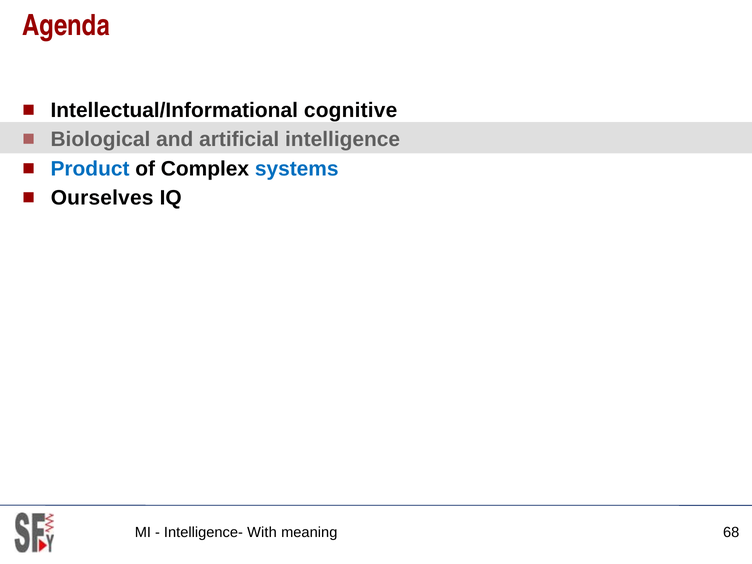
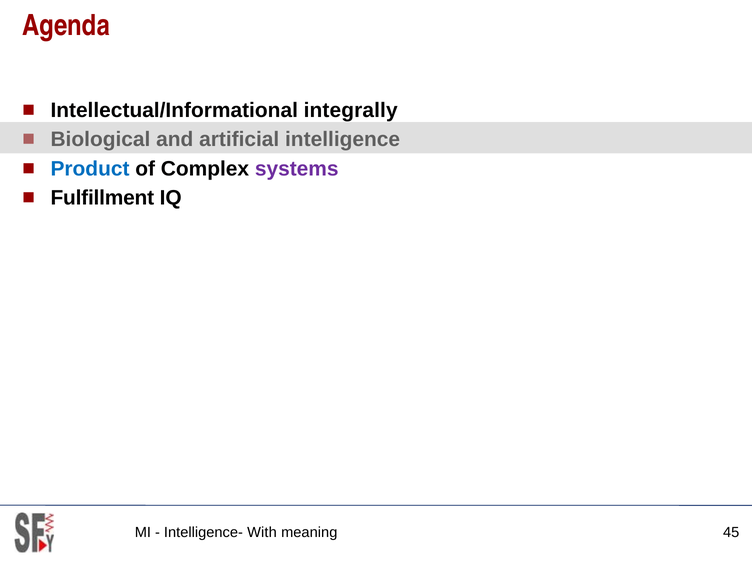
cognitive: cognitive -> integrally
systems colour: blue -> purple
Ourselves: Ourselves -> Fulfillment
68: 68 -> 45
